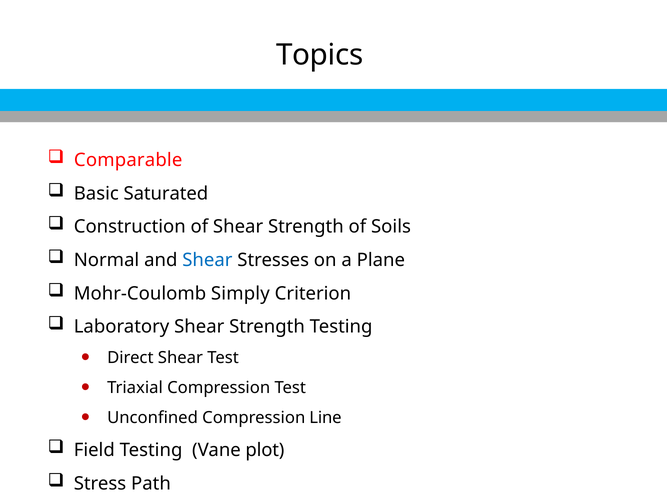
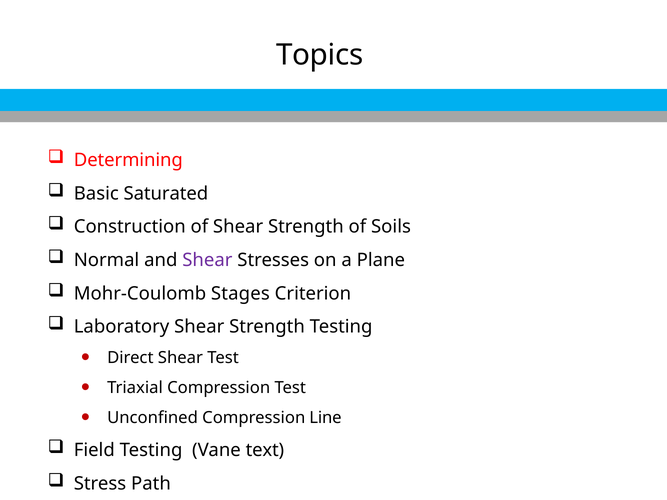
Comparable: Comparable -> Determining
Shear at (207, 260) colour: blue -> purple
Simply: Simply -> Stages
plot: plot -> text
